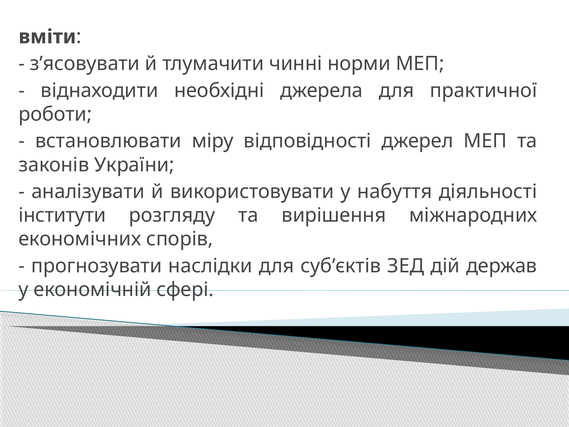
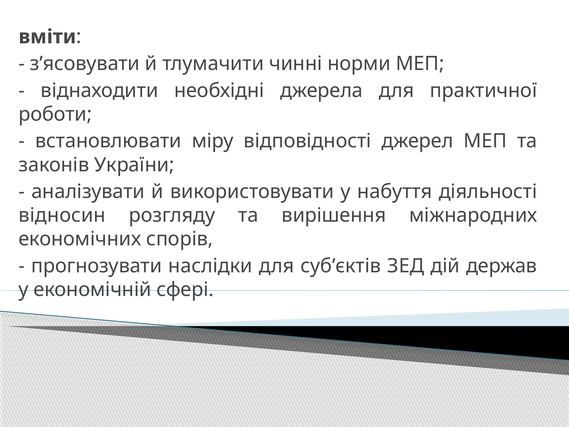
інститути: інститути -> відносин
